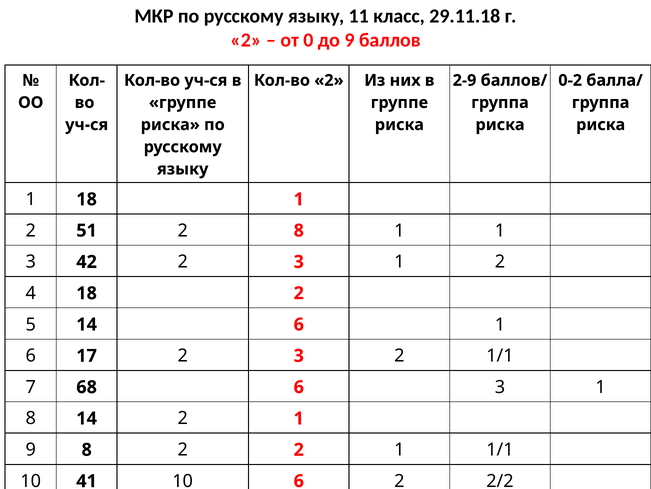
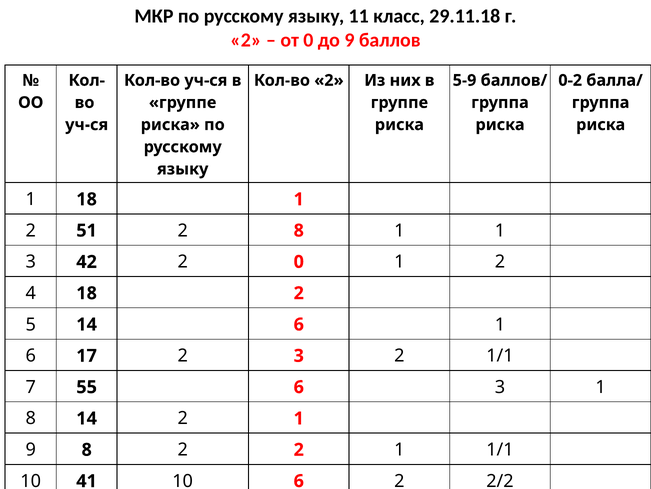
2-9: 2-9 -> 5-9
42 2 3: 3 -> 0
7 68: 68 -> 55
